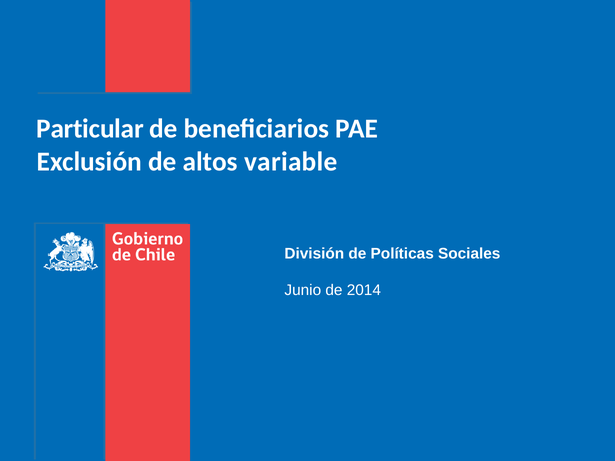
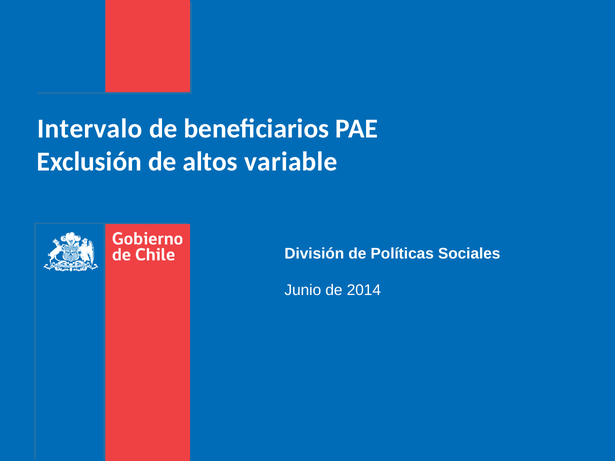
Particular: Particular -> Intervalo
